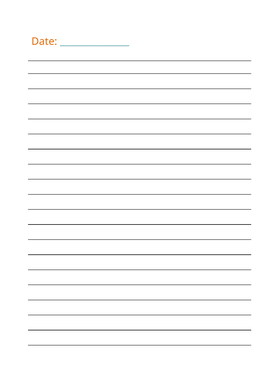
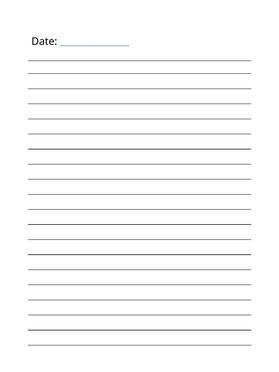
Date colour: orange -> black
